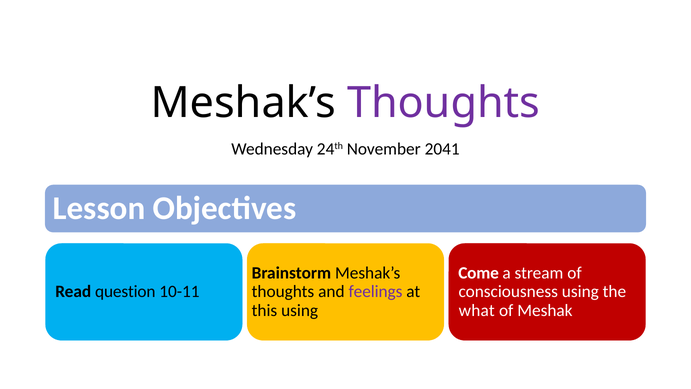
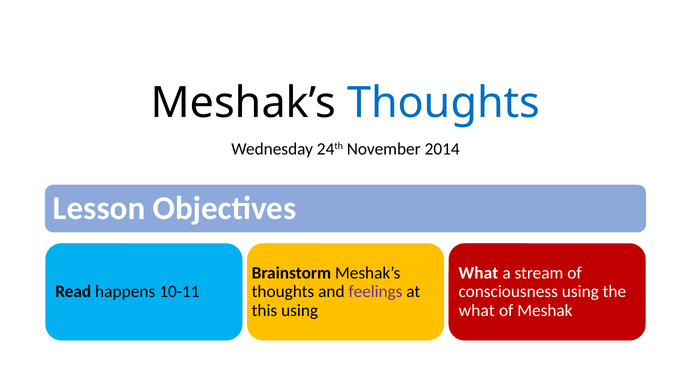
Thoughts at (444, 103) colour: purple -> blue
2041: 2041 -> 2014
Come at (479, 273): Come -> What
question: question -> happens
